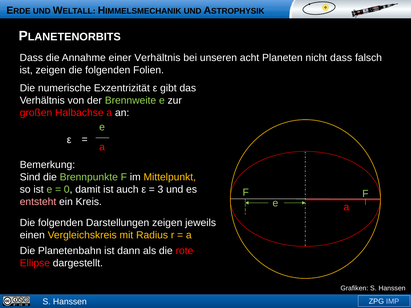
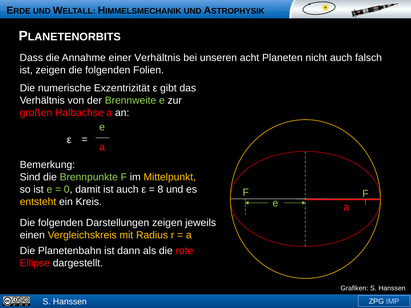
nicht dass: dass -> auch
3: 3 -> 8
entsteht colour: pink -> yellow
